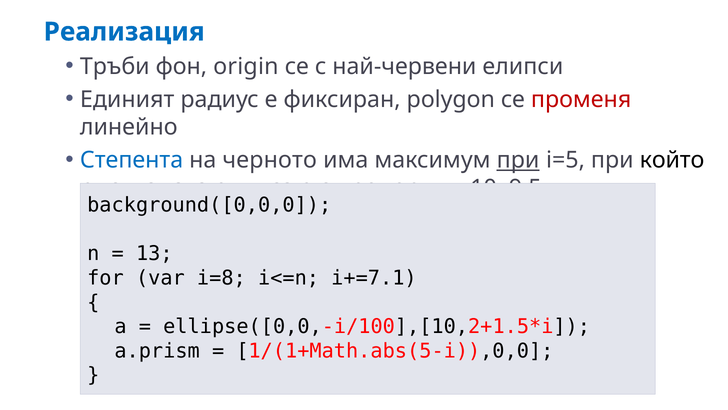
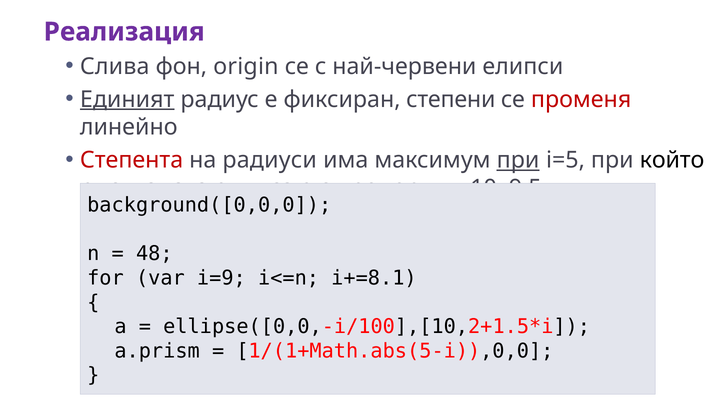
Реализация colour: blue -> purple
Тръби: Тръби -> Слива
Единият underline: none -> present
polygon: polygon -> степени
Степента colour: blue -> red
черното: черното -> радиуси
13: 13 -> 48
i=8: i=8 -> i=9
i+=7.1: i+=7.1 -> i+=8.1
